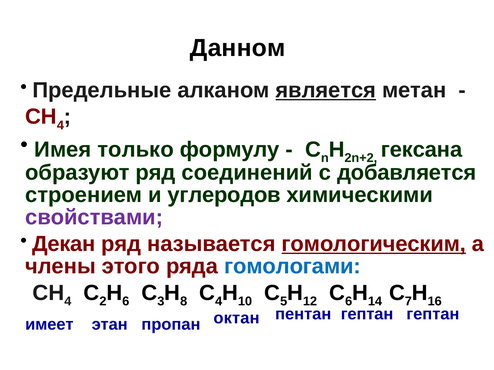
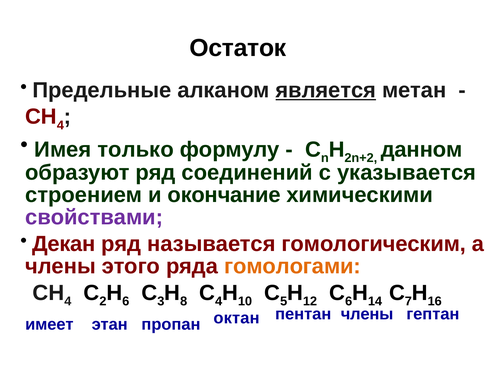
Данном: Данном -> Остаток
гексана: гексана -> данном
добавляется: добавляется -> указывается
углеродов: углеродов -> окончание
гомологическим underline: present -> none
гомологами colour: blue -> orange
пентан гептан: гептан -> члены
